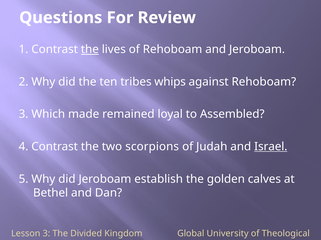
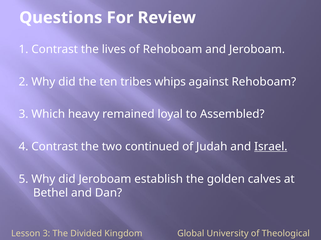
the at (90, 49) underline: present -> none
made: made -> heavy
scorpions: scorpions -> continued
